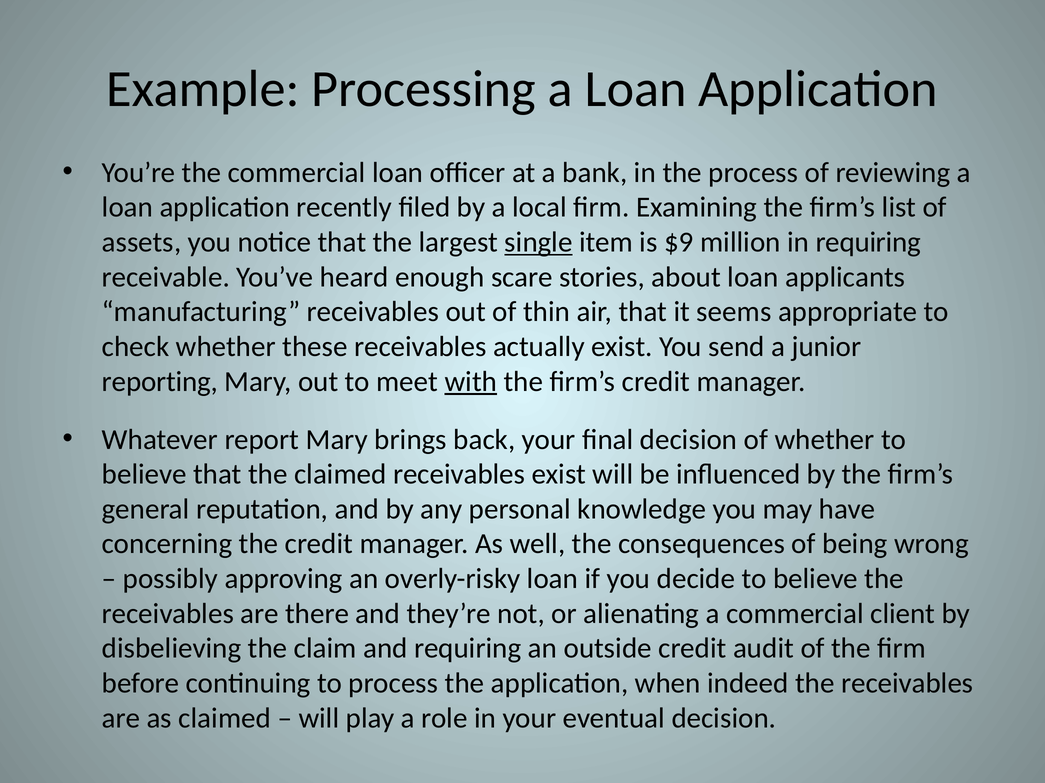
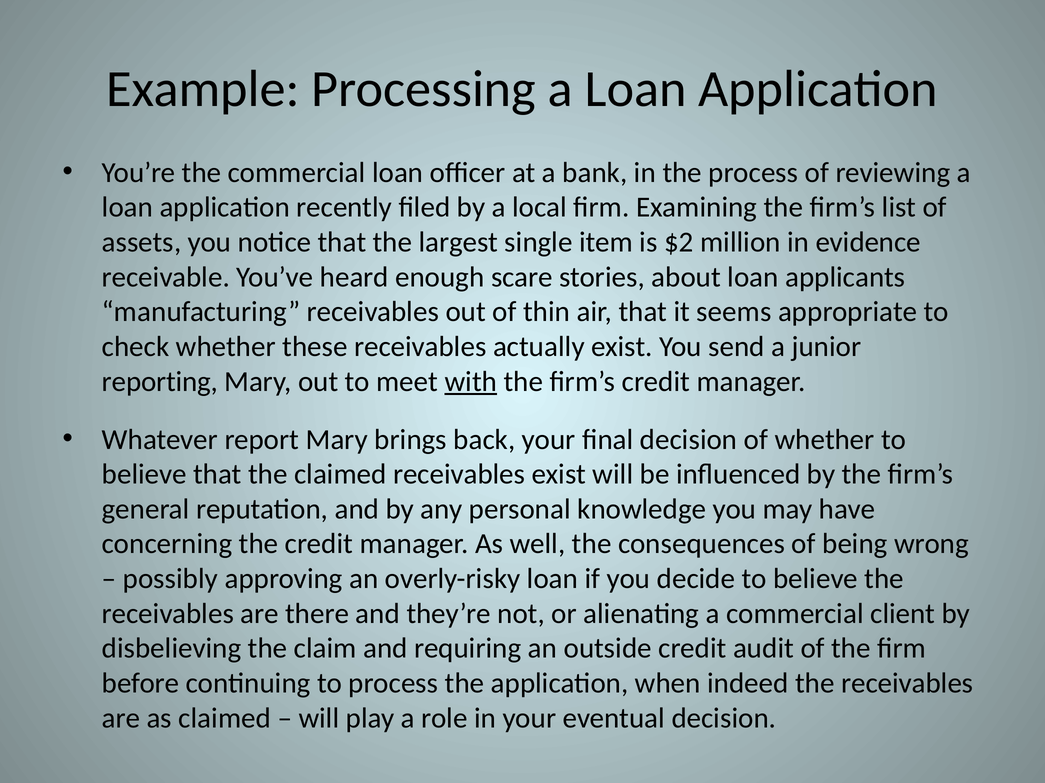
single underline: present -> none
$9: $9 -> $2
in requiring: requiring -> evidence
